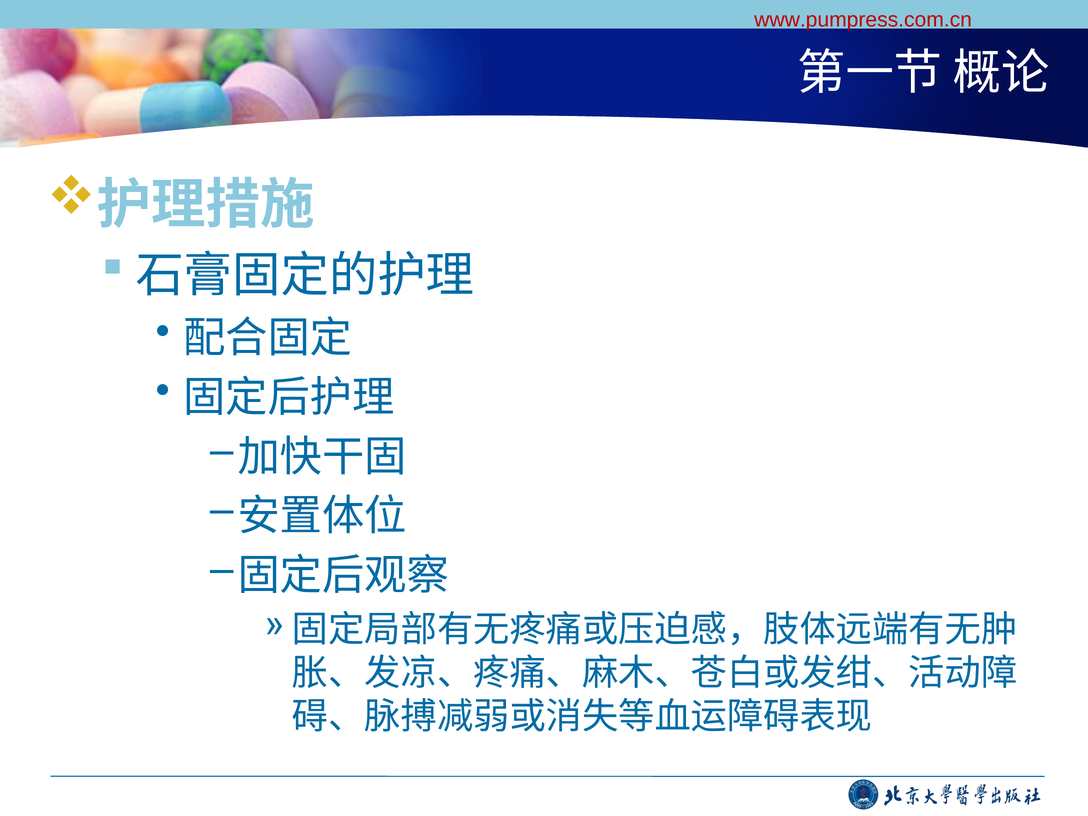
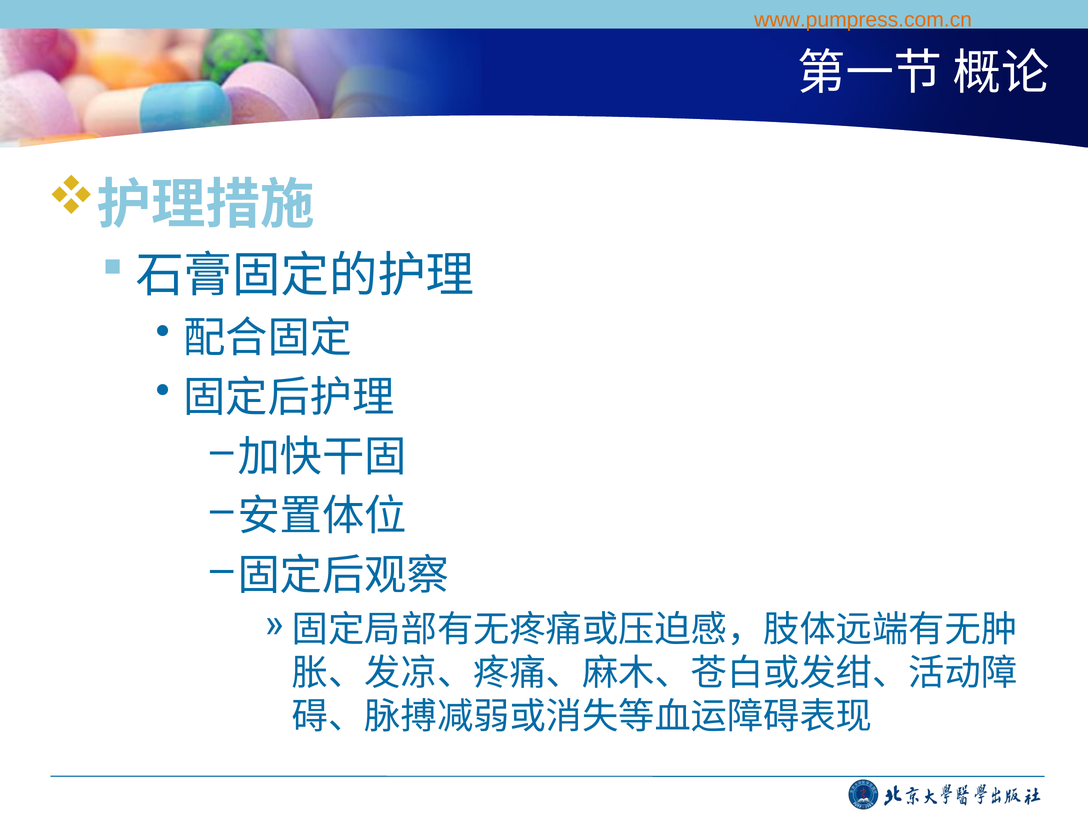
www.pumpress.com.cn colour: red -> orange
